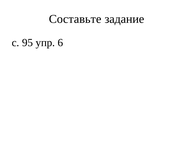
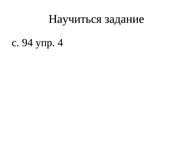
Составьте: Составьте -> Научиться
95: 95 -> 94
6: 6 -> 4
